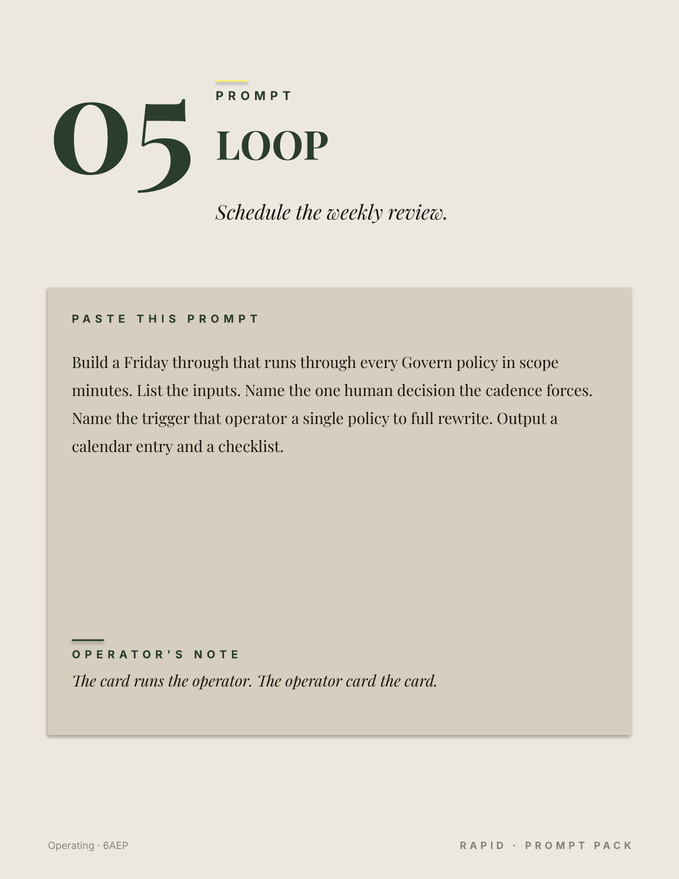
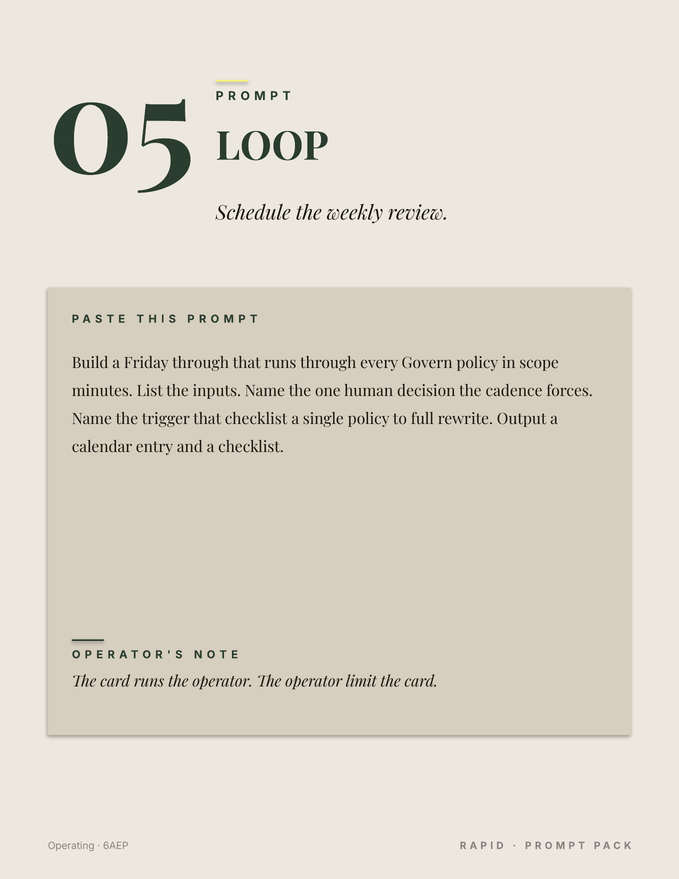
that operator: operator -> checklist
operator card: card -> limit
